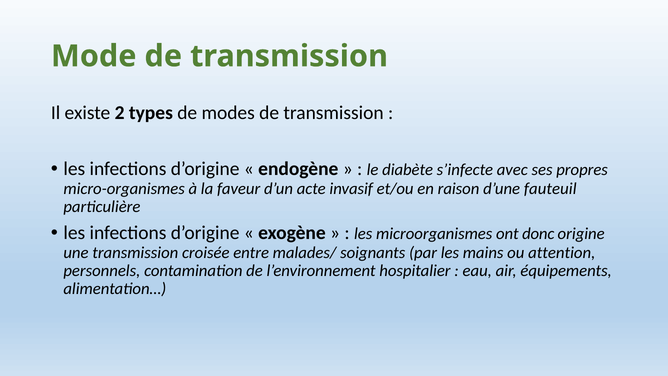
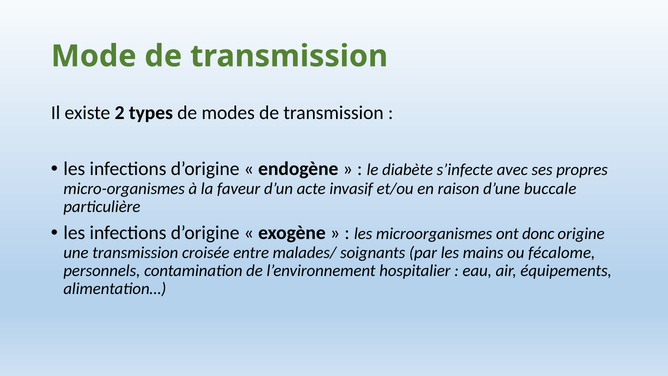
fauteuil: fauteuil -> buccale
attention: attention -> fécalome
